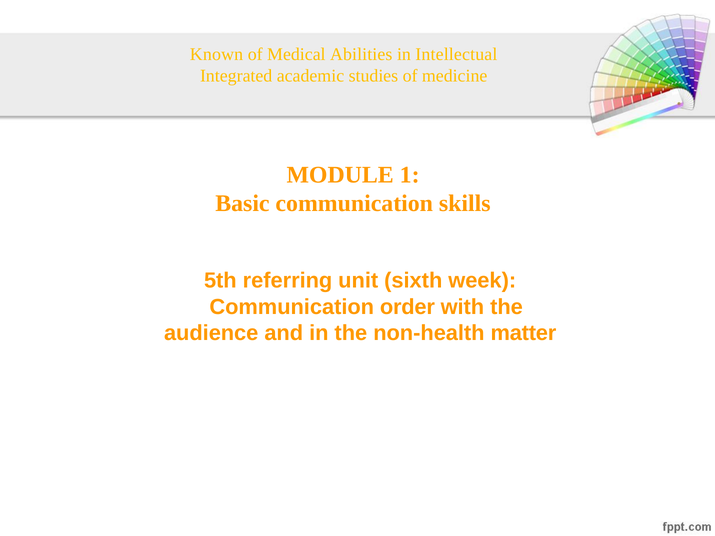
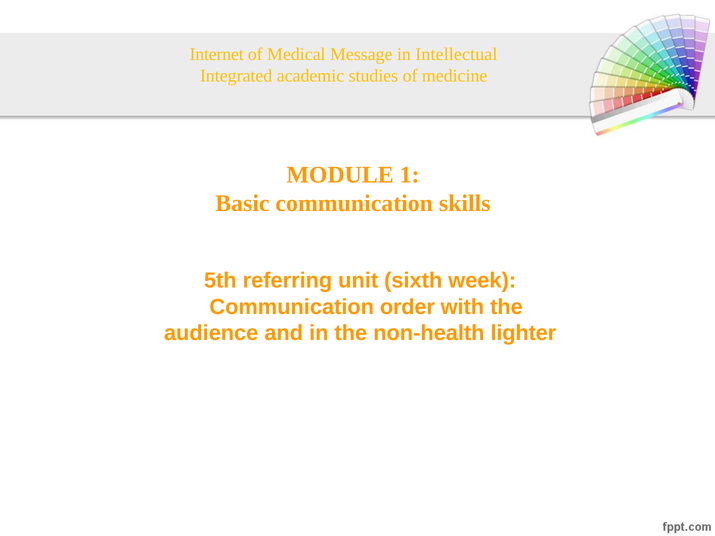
Known: Known -> Internet
Abilities: Abilities -> Message
matter: matter -> lighter
